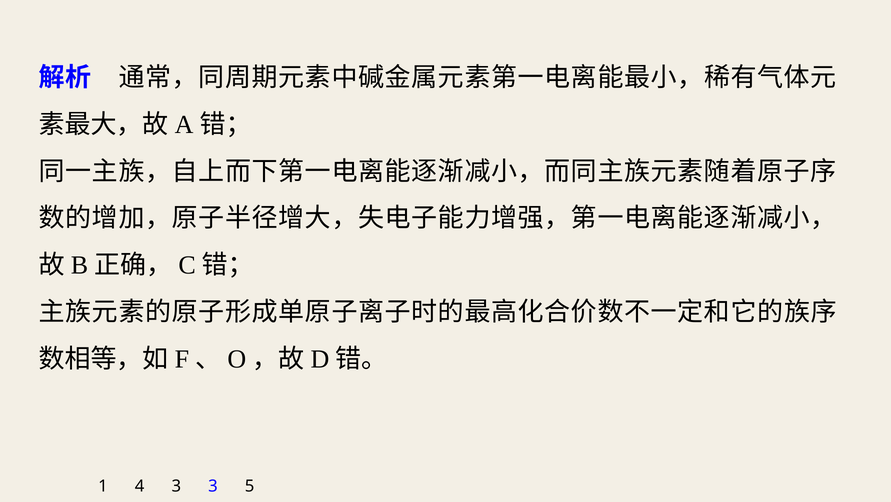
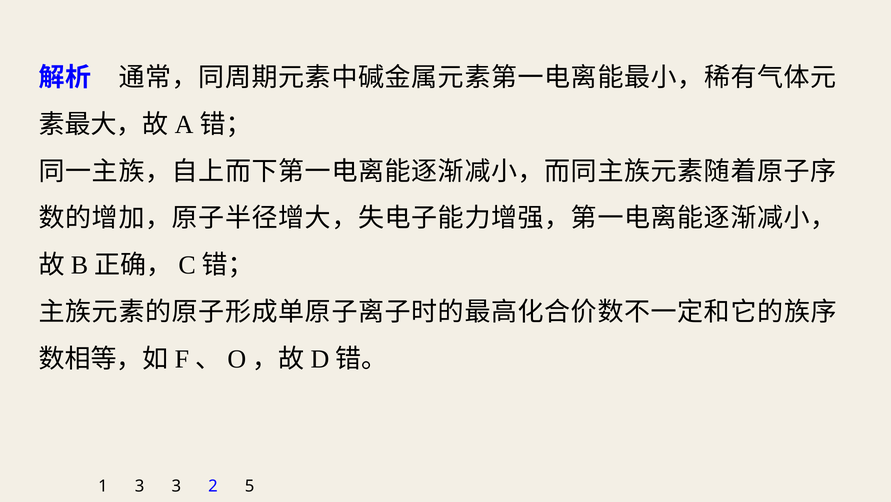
1 4: 4 -> 3
3 3: 3 -> 2
